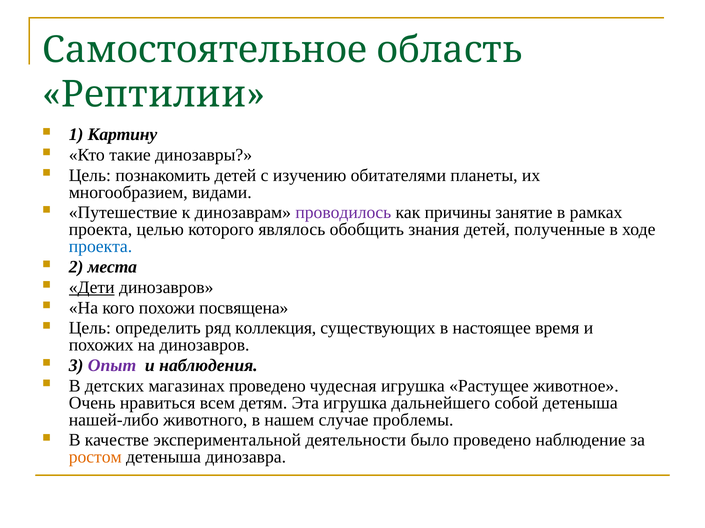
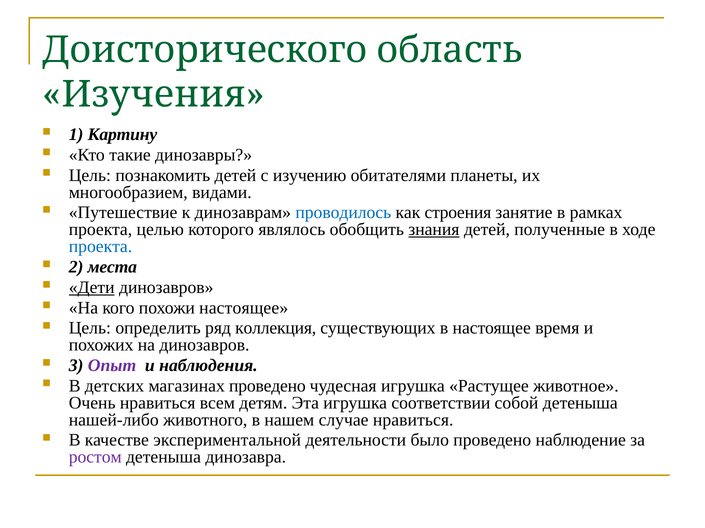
Самостоятельное: Самостоятельное -> Доисторического
Рептилии: Рептилии -> Изучения
проводилось colour: purple -> blue
причины: причины -> строения
знания underline: none -> present
похожи посвящена: посвящена -> настоящее
дальнейшего: дальнейшего -> соответствии
случае проблемы: проблемы -> нравиться
ростом colour: orange -> purple
